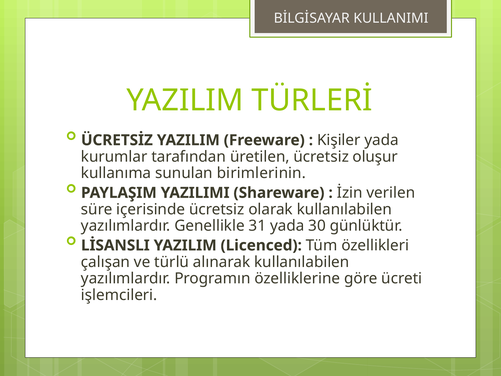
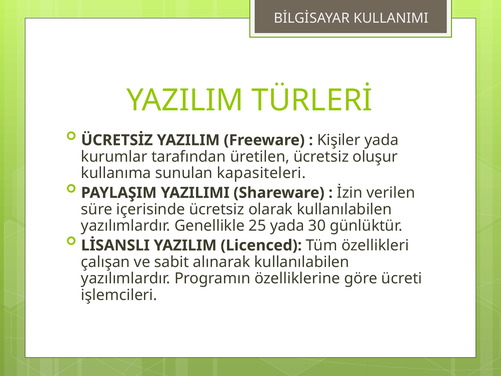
birimlerinin: birimlerinin -> kapasiteleri
31: 31 -> 25
türlü: türlü -> sabit
